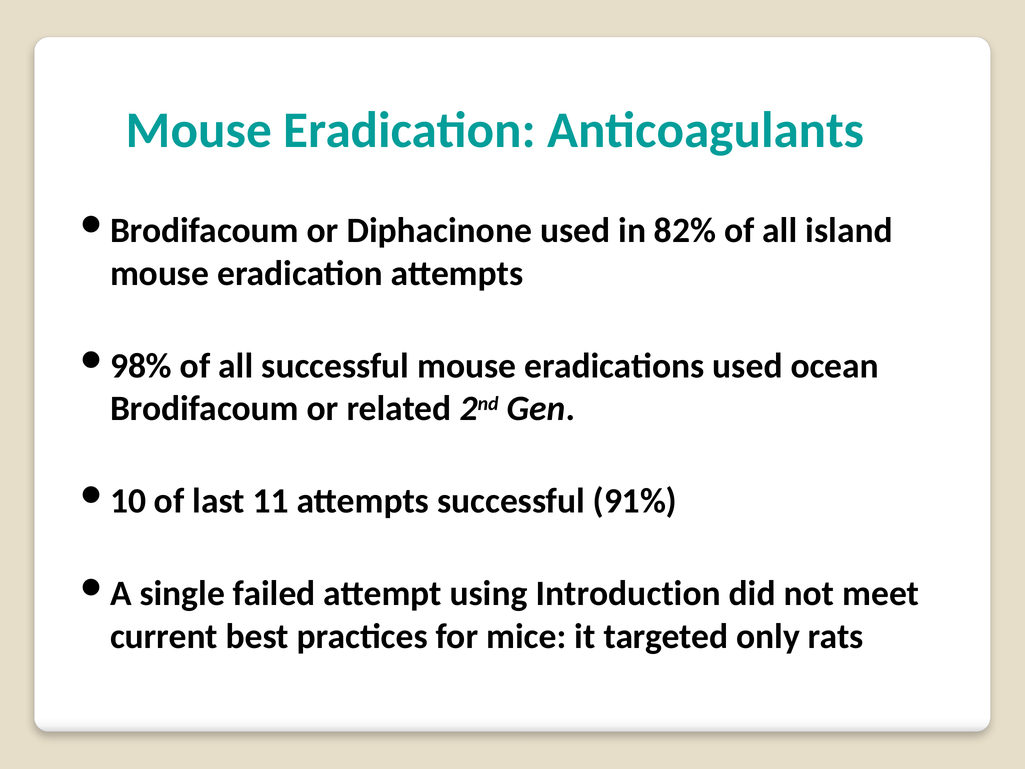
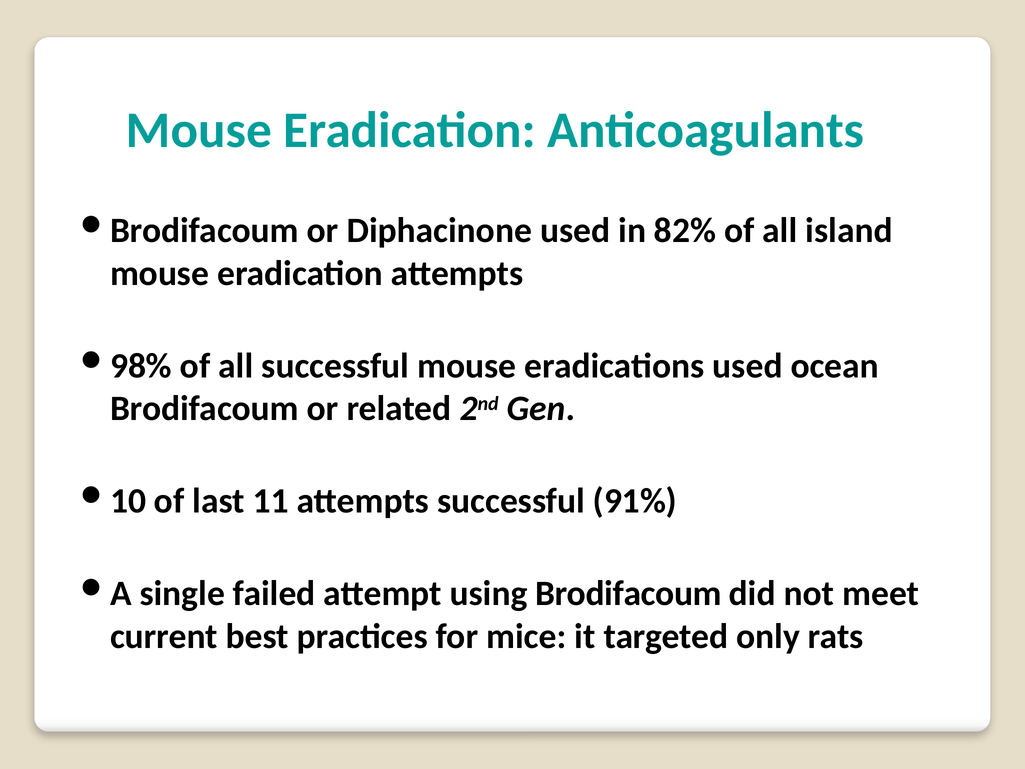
using Introduction: Introduction -> Brodifacoum
